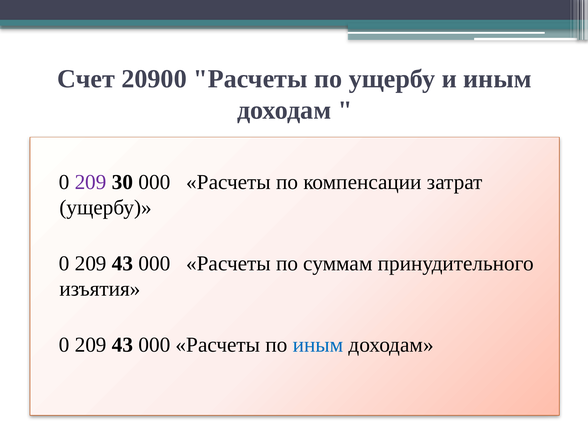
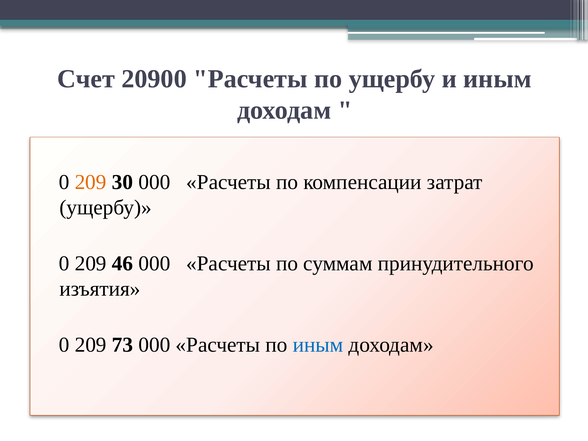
209 at (91, 182) colour: purple -> orange
43 at (123, 263): 43 -> 46
43 at (123, 345): 43 -> 73
